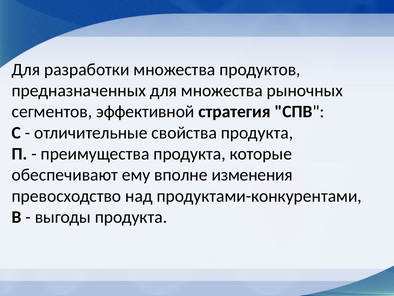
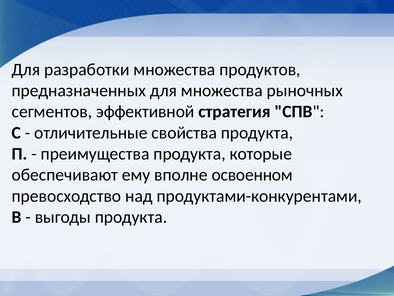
изменения: изменения -> освоенном
